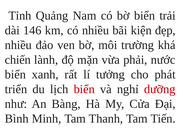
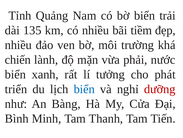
146: 146 -> 135
kiện: kiện -> tiềm
biển at (84, 89) colour: red -> blue
